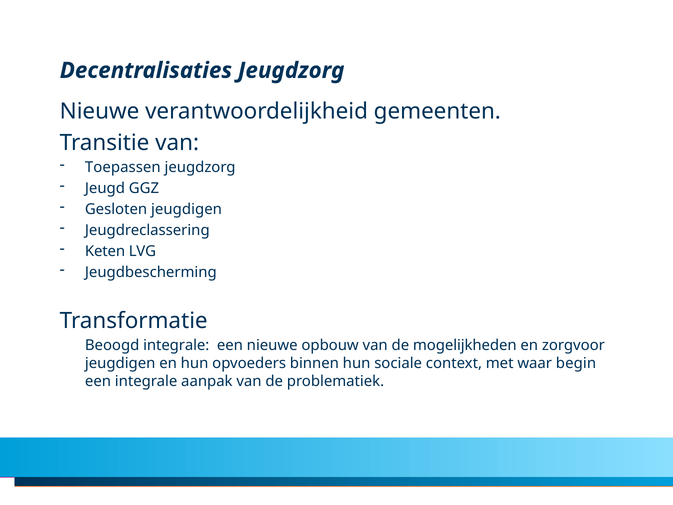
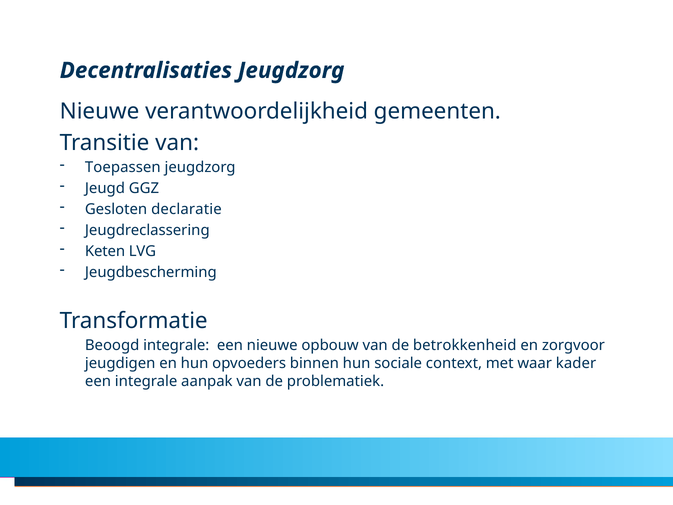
Gesloten jeugdigen: jeugdigen -> declaratie
mogelijkheden: mogelijkheden -> betrokkenheid
begin: begin -> kader
